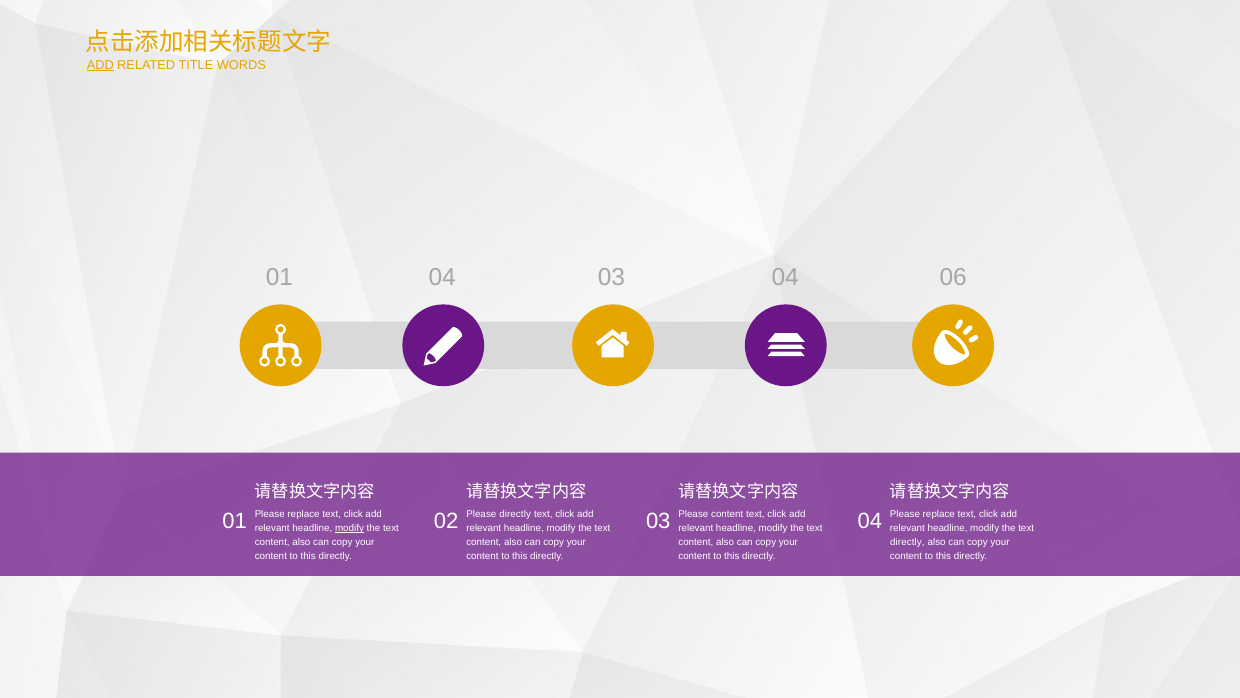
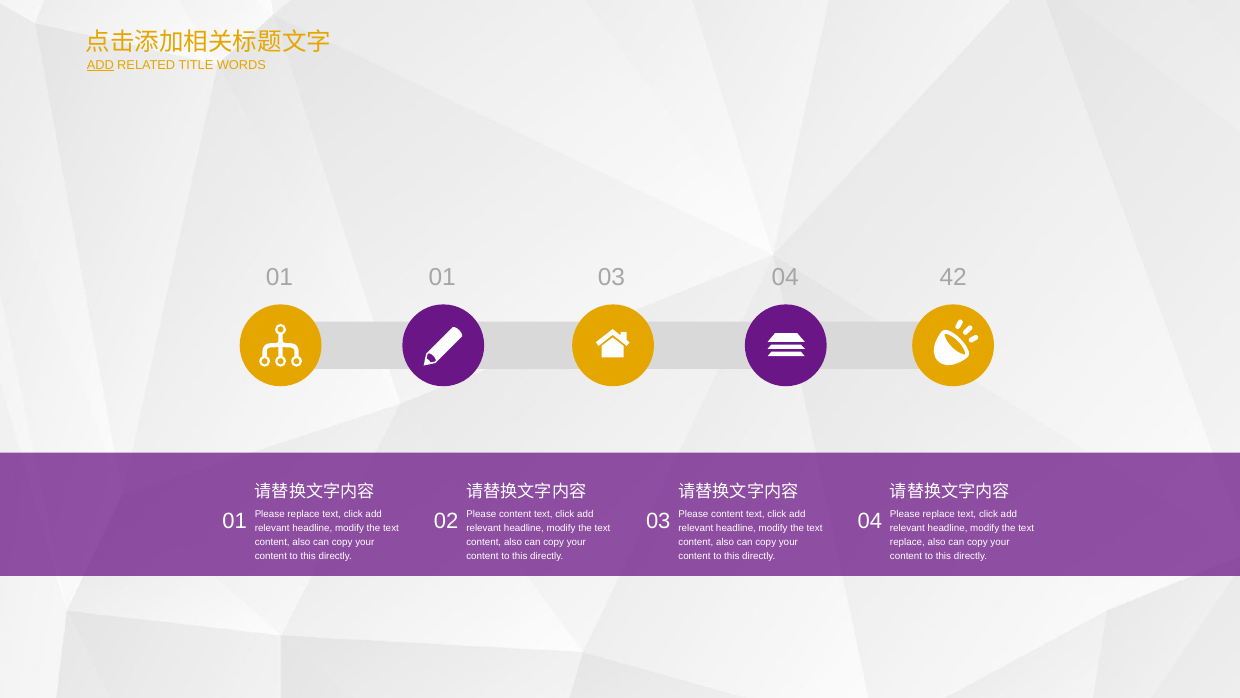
01 04: 04 -> 01
06: 06 -> 42
02 Please directly: directly -> content
modify at (349, 528) underline: present -> none
directly at (907, 542): directly -> replace
